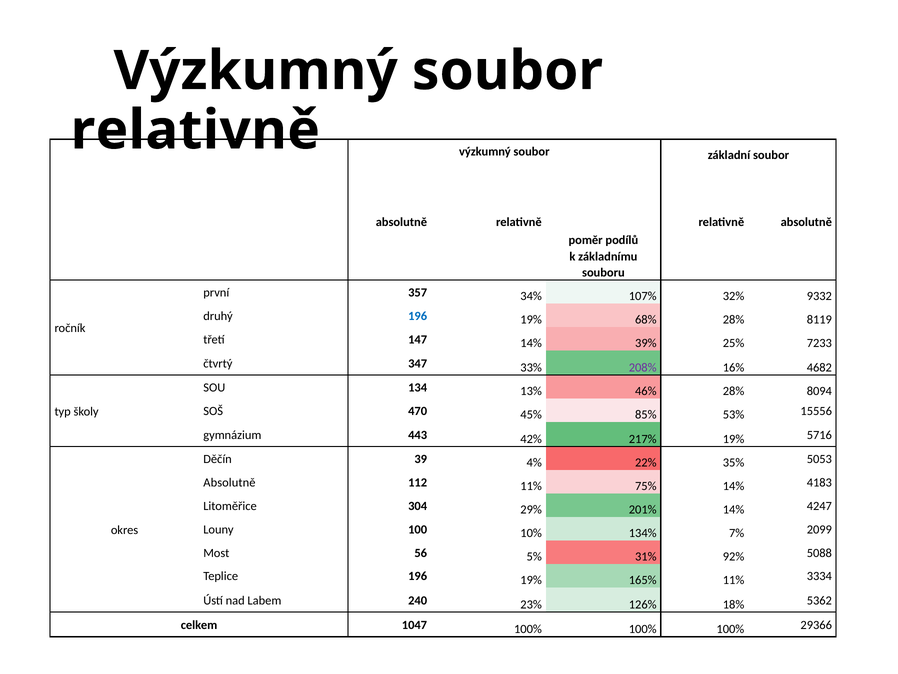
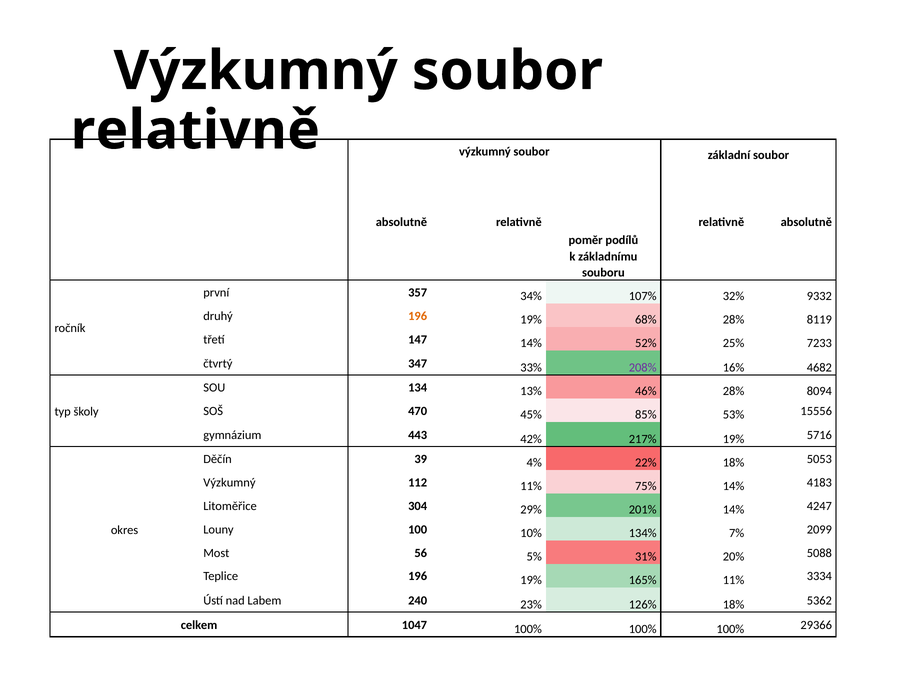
196 at (418, 316) colour: blue -> orange
39%: 39% -> 52%
22% 35%: 35% -> 18%
Absolutně at (229, 482): Absolutně -> Výzkumný
92%: 92% -> 20%
